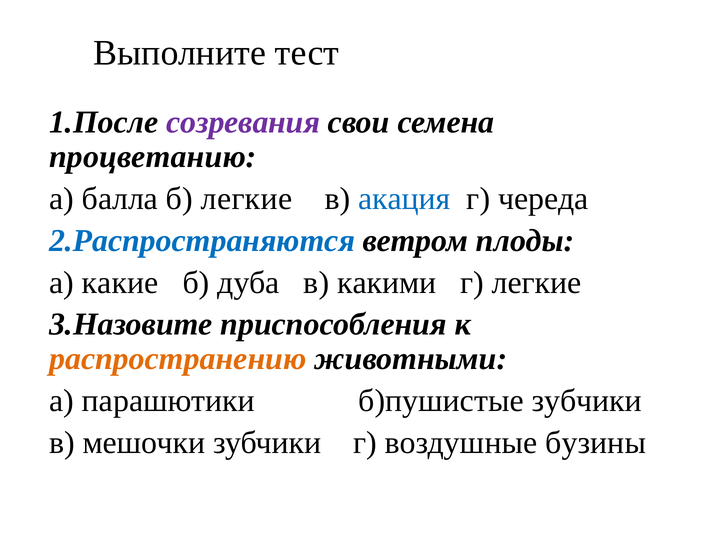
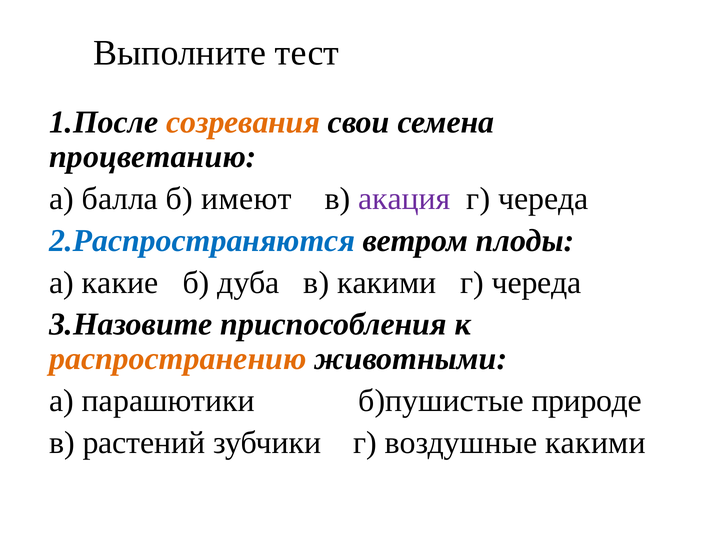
созревания colour: purple -> orange
б легкие: легкие -> имеют
акация colour: blue -> purple
легкие at (537, 283): легкие -> череда
б)пушистые зубчики: зубчики -> природе
мешочки: мешочки -> растений
воздушные бузины: бузины -> какими
